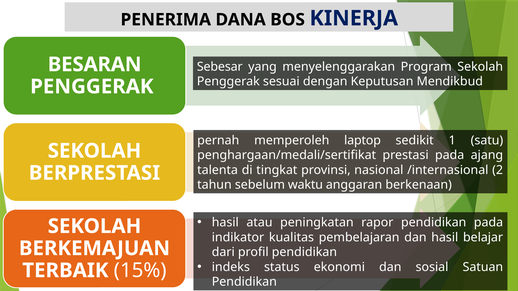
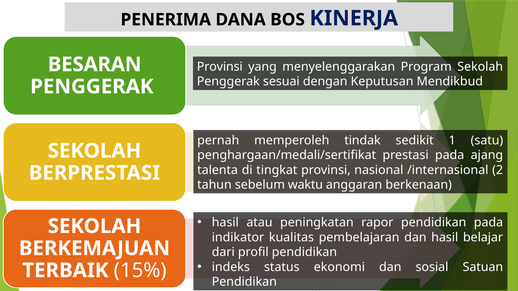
Sebesar at (220, 67): Sebesar -> Provinsi
laptop: laptop -> tindak
